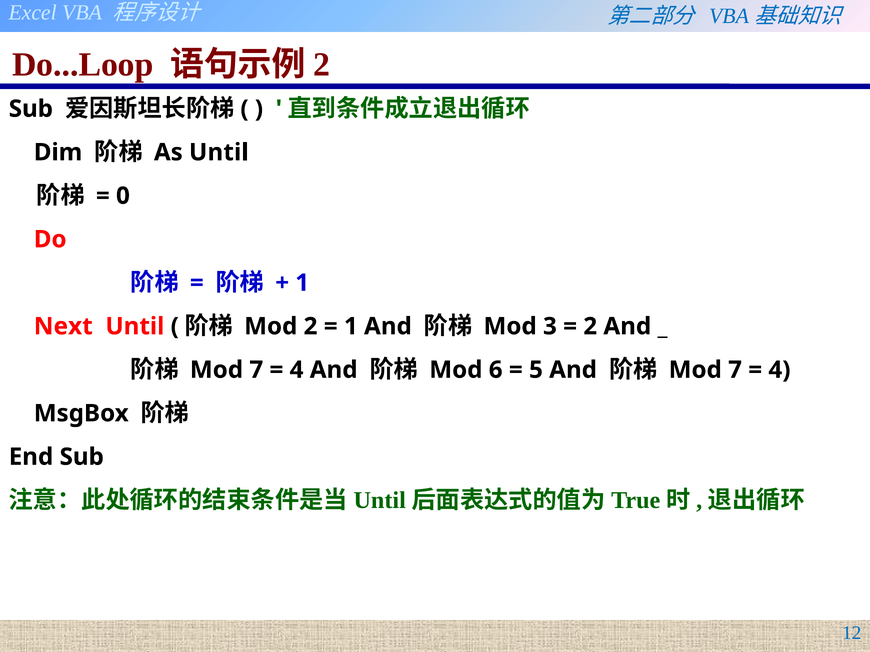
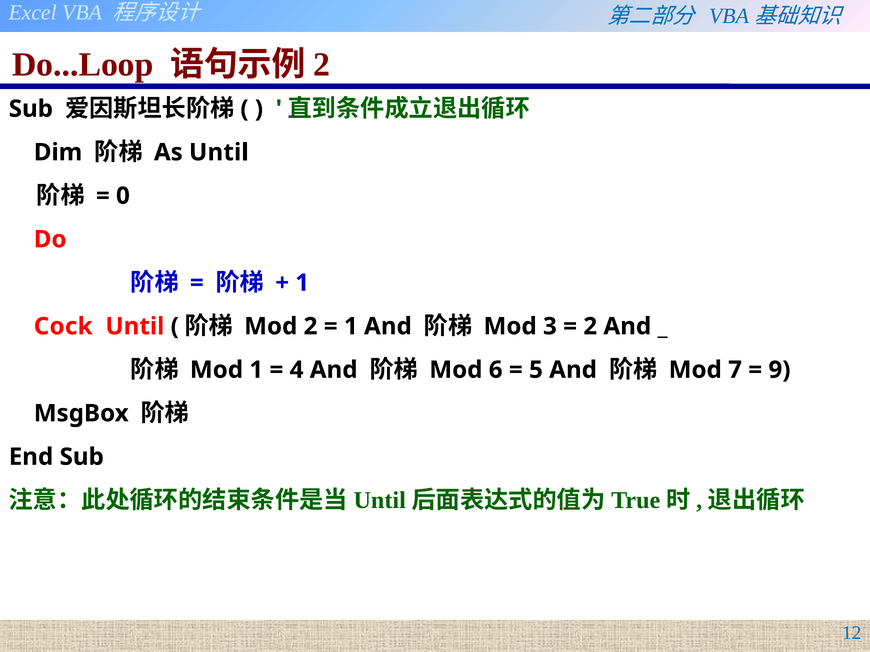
Next: Next -> Cock
7 at (256, 370): 7 -> 1
4 at (779, 370): 4 -> 9
